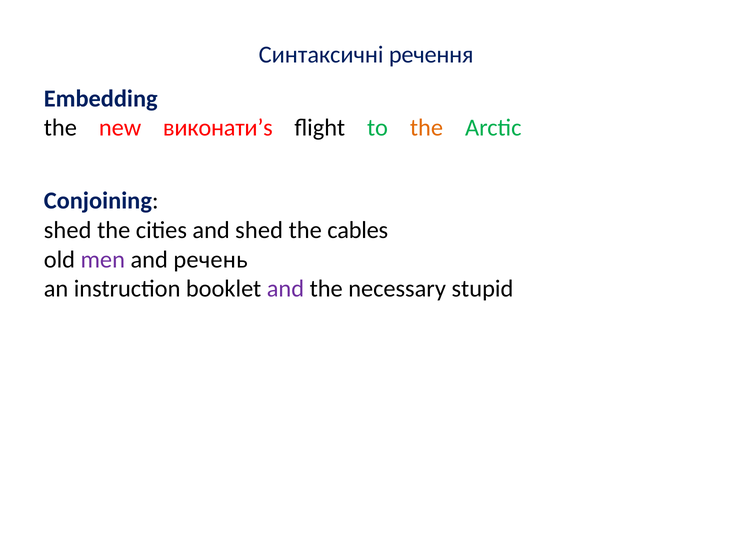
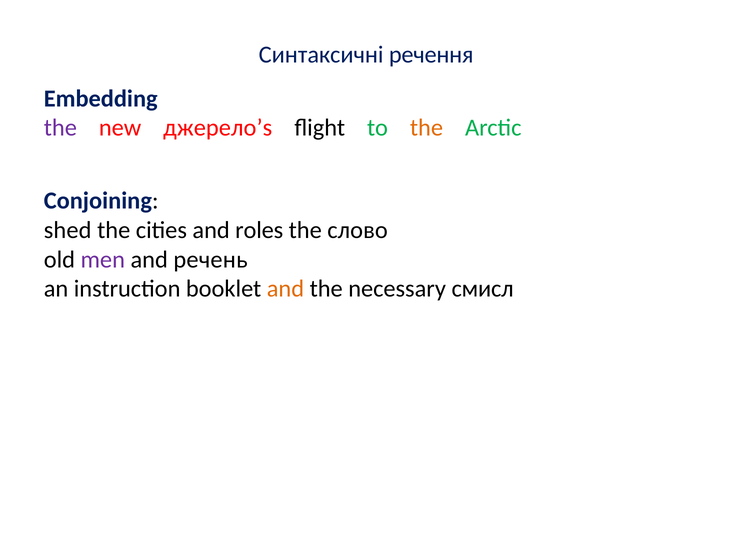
the at (60, 128) colour: black -> purple
виконати’s: виконати’s -> джерело’s
and shed: shed -> roles
cables: cables -> слово
and at (285, 289) colour: purple -> orange
stupid: stupid -> смисл
